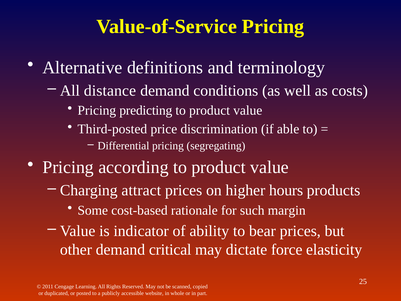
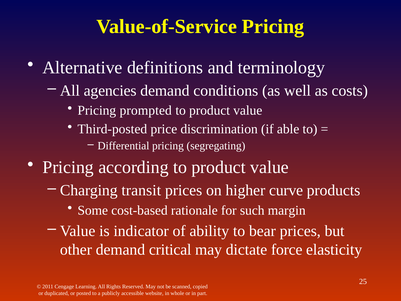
distance: distance -> agencies
predicting: predicting -> prompted
attract: attract -> transit
hours: hours -> curve
